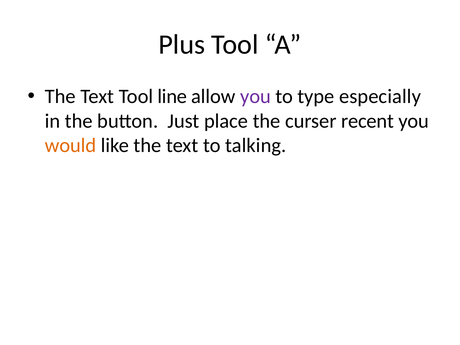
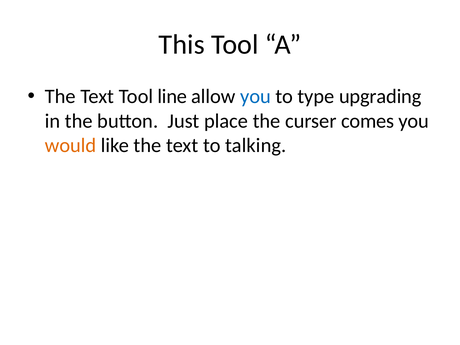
Plus: Plus -> This
you at (256, 96) colour: purple -> blue
especially: especially -> upgrading
recent: recent -> comes
